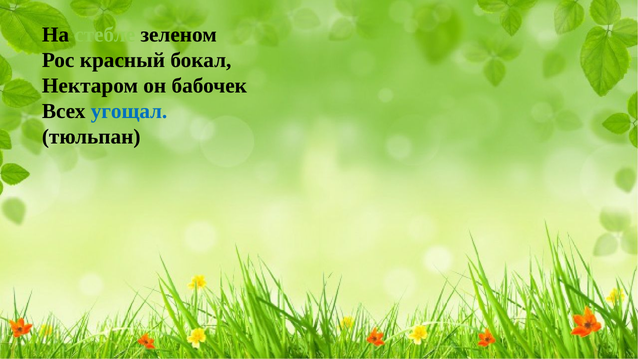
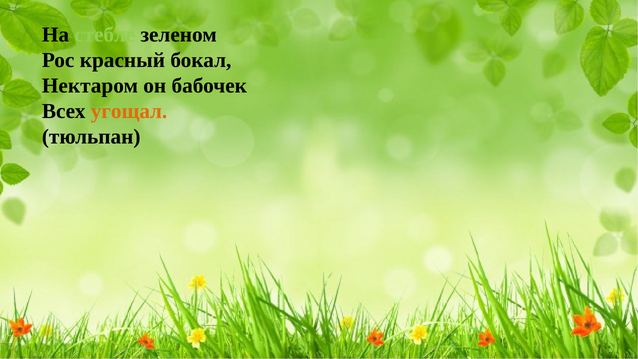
угощал colour: blue -> orange
